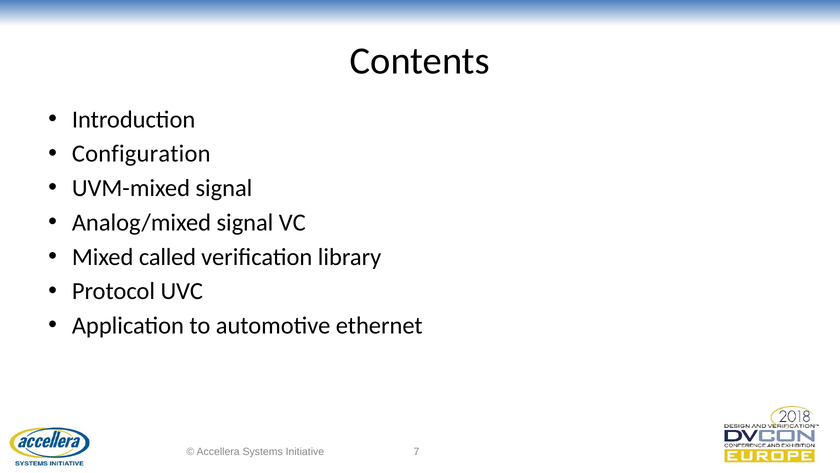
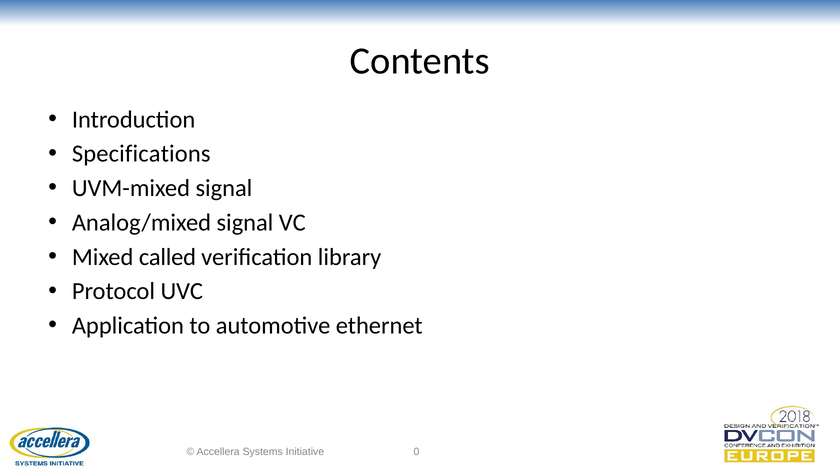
Configuration: Configuration -> Specifications
7: 7 -> 0
